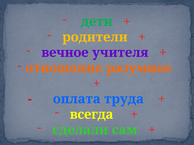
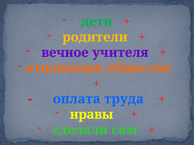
разумное: разумное -> обществе
всегда: всегда -> нравы
